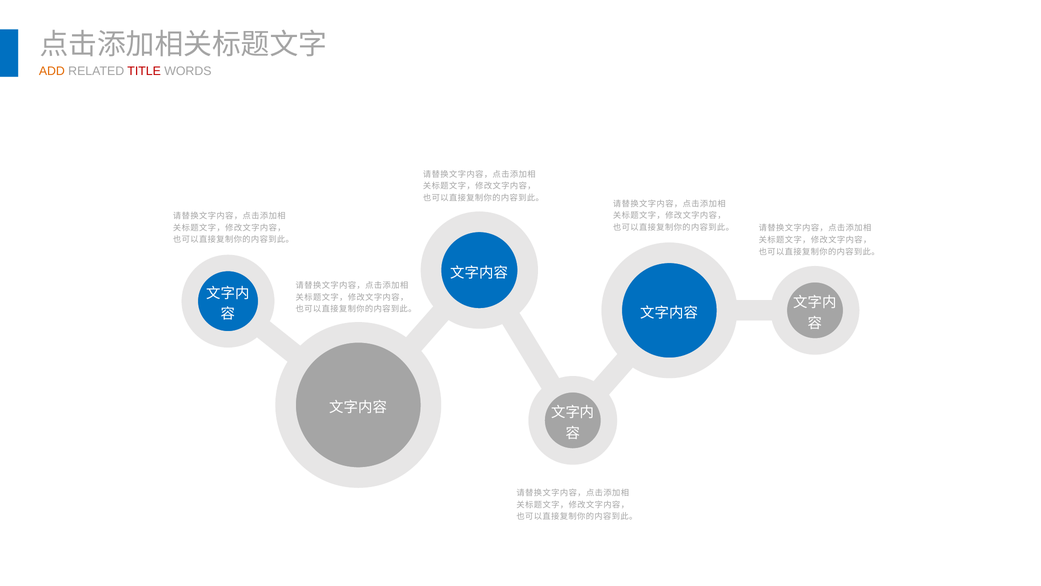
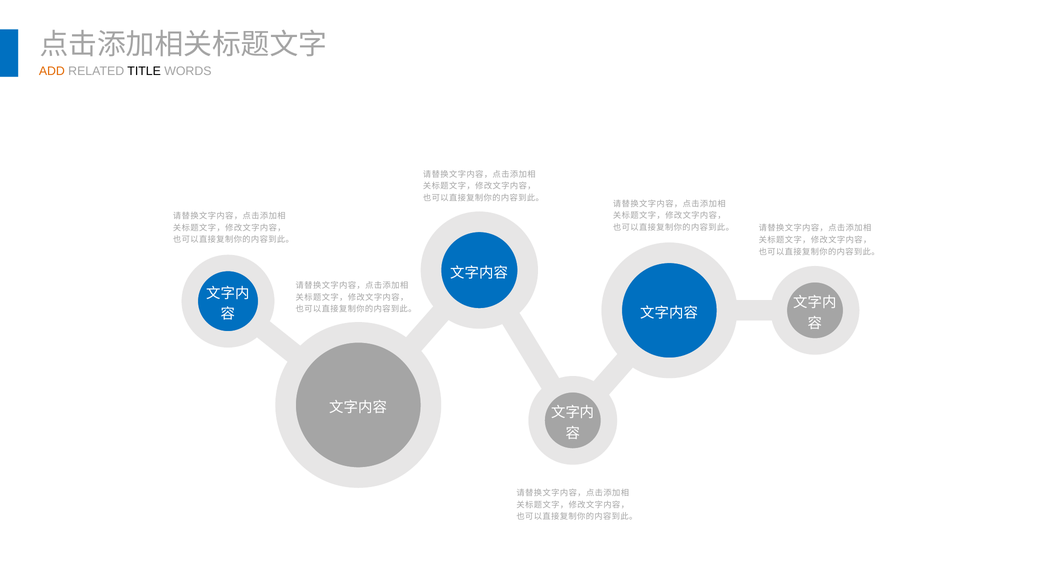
TITLE colour: red -> black
